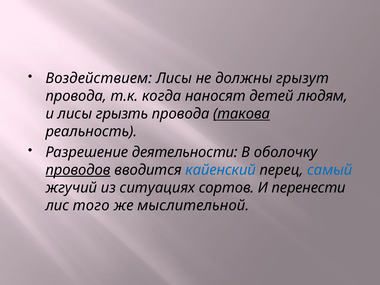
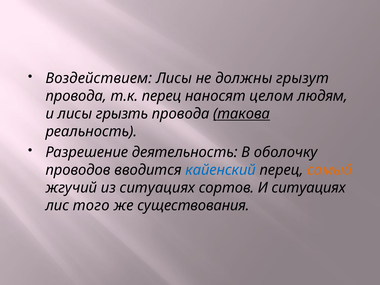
т.к когда: когда -> перец
детей: детей -> целом
деятельности: деятельности -> деятельность
проводов underline: present -> none
самый colour: blue -> orange
И перенести: перенести -> ситуациях
мыслительной: мыслительной -> существования
